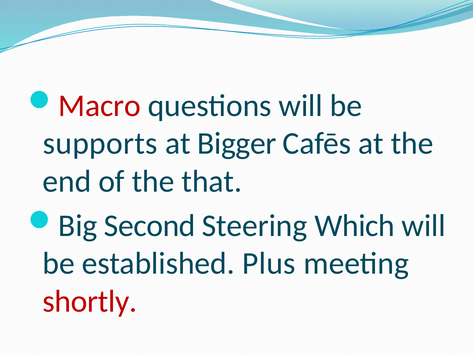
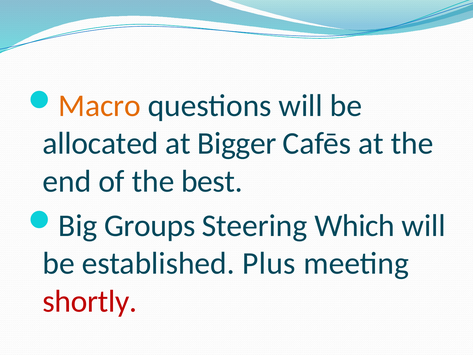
Macro colour: red -> orange
supports: supports -> allocated
that: that -> best
Second: Second -> Groups
